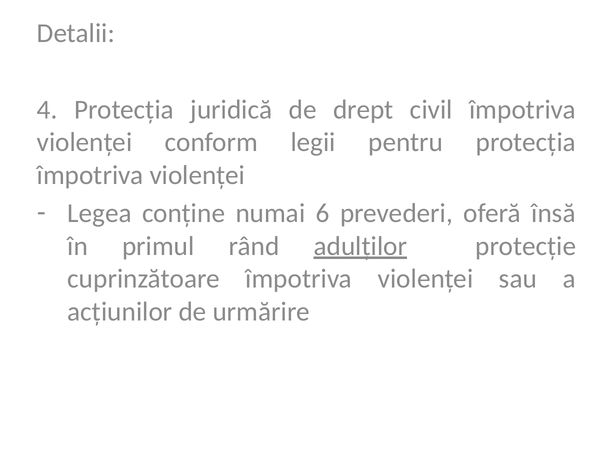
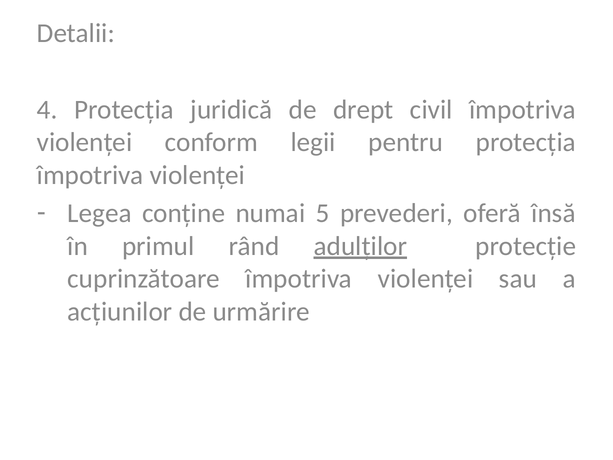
6: 6 -> 5
